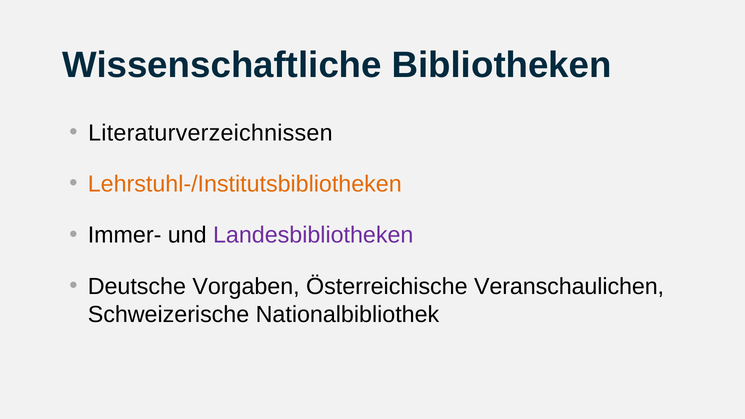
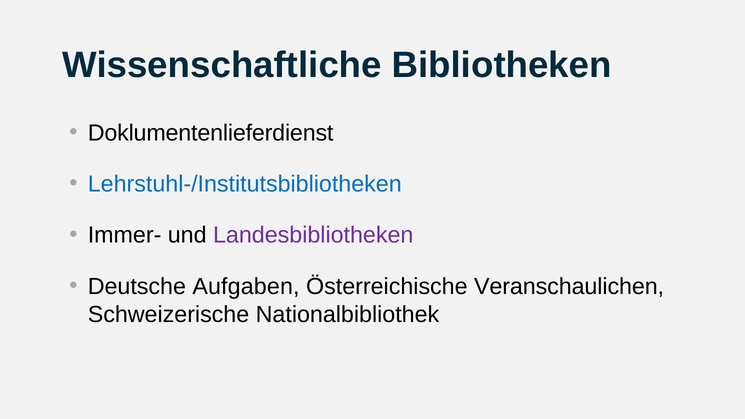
Literaturverzeichnissen: Literaturverzeichnissen -> Doklumentenlieferdienst
Lehrstuhl-/Institutsbibliotheken colour: orange -> blue
Vorgaben: Vorgaben -> Aufgaben
